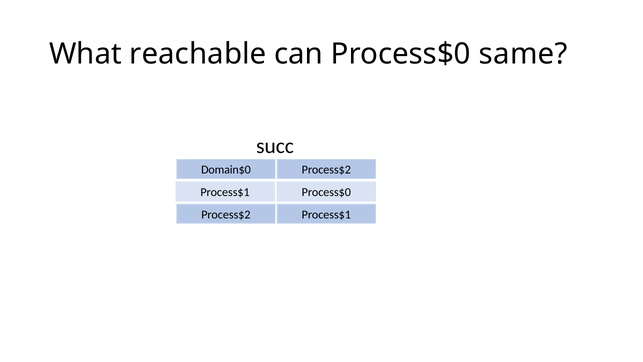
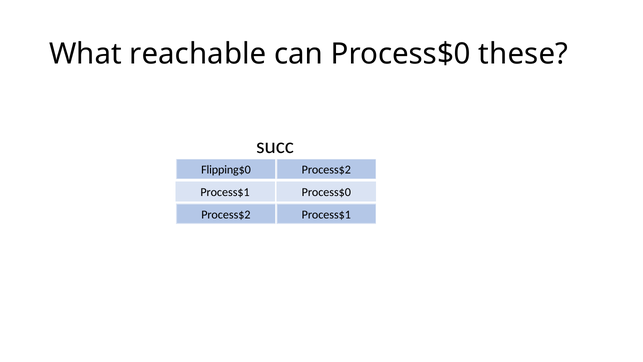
same: same -> these
Domain$0: Domain$0 -> Flipping$0
